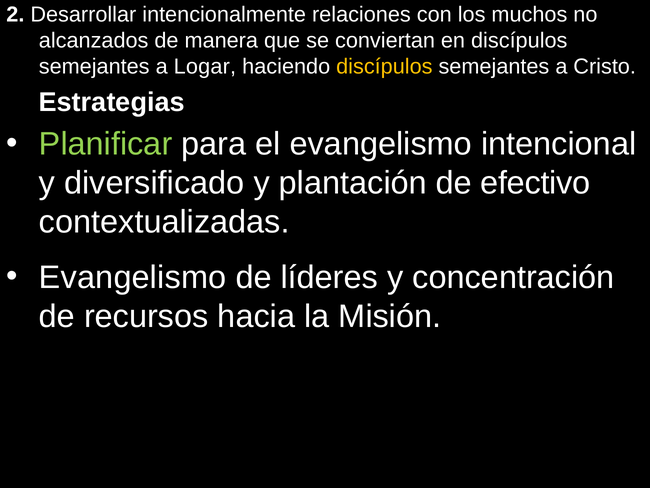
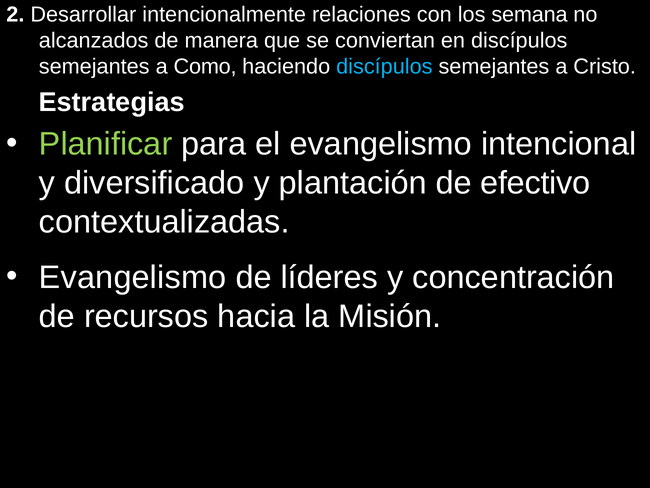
muchos: muchos -> semana
Logar: Logar -> Como
discípulos at (384, 66) colour: yellow -> light blue
